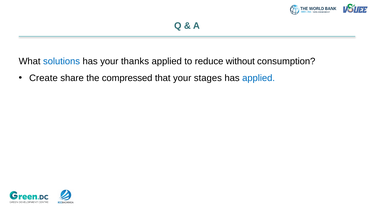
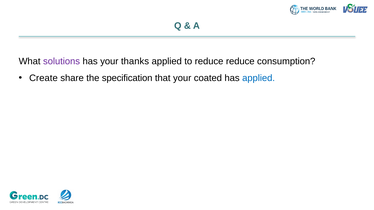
solutions colour: blue -> purple
reduce without: without -> reduce
compressed: compressed -> specification
stages: stages -> coated
